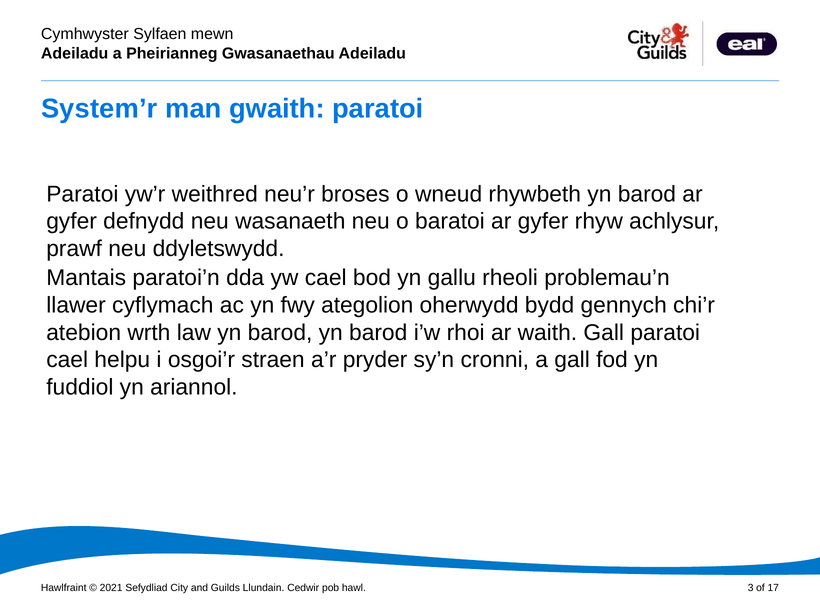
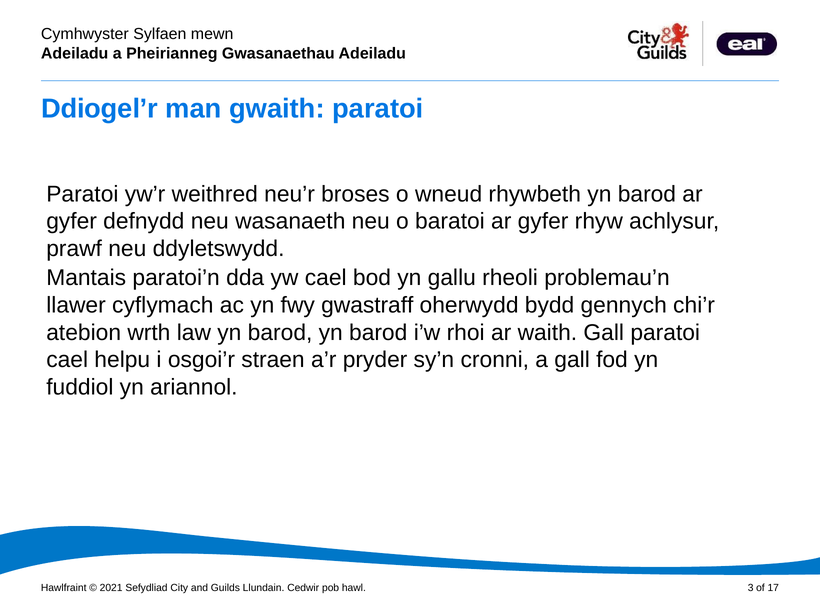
System’r: System’r -> Ddiogel’r
ategolion: ategolion -> gwastraff
